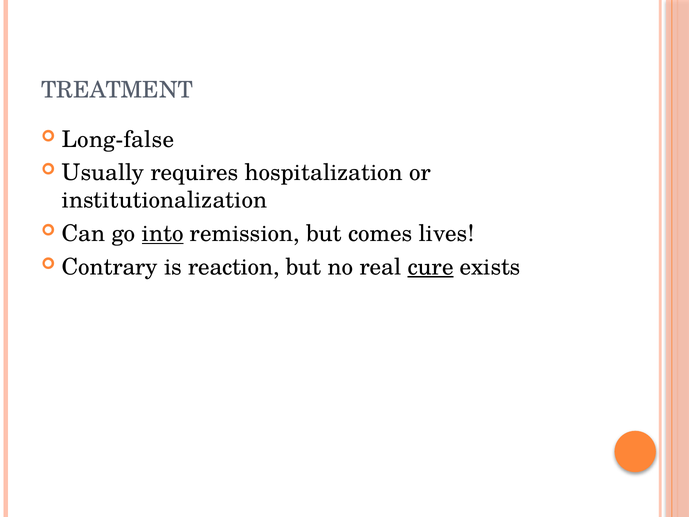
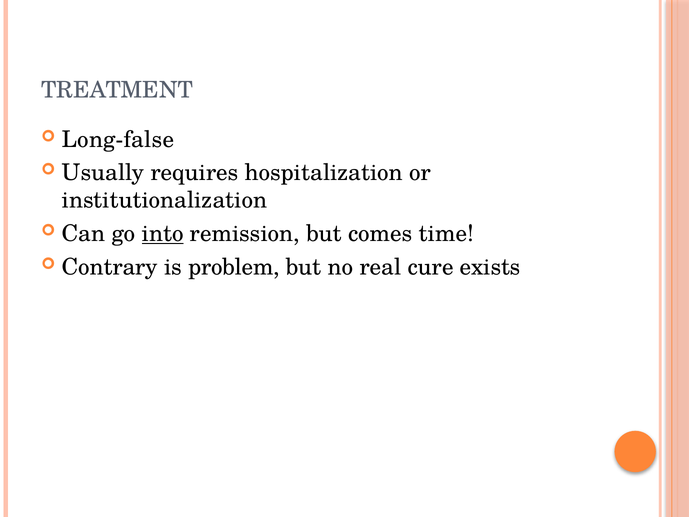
lives: lives -> time
reaction: reaction -> problem
cure underline: present -> none
